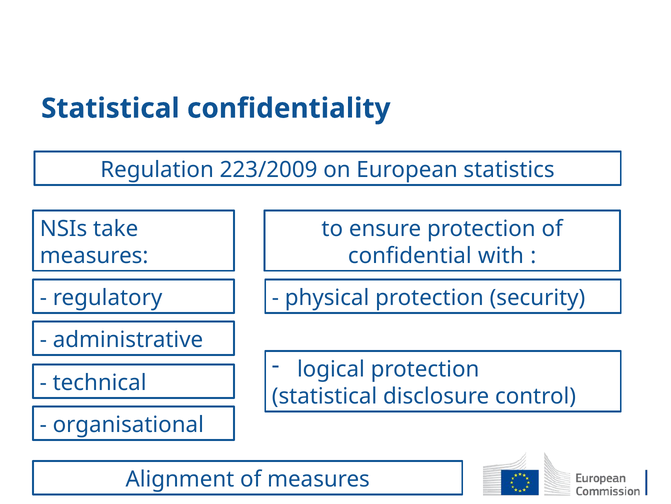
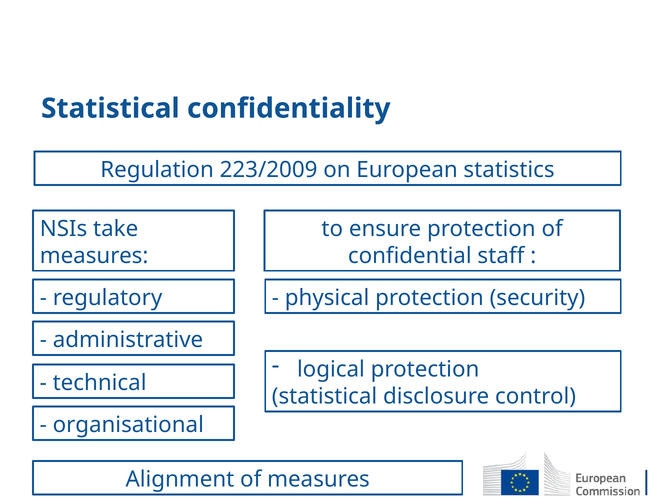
with: with -> staff
